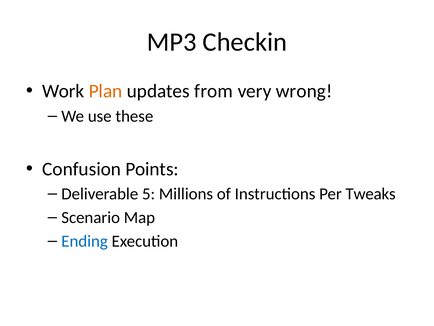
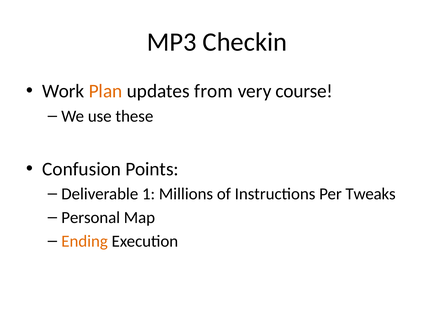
wrong: wrong -> course
5: 5 -> 1
Scenario: Scenario -> Personal
Ending colour: blue -> orange
